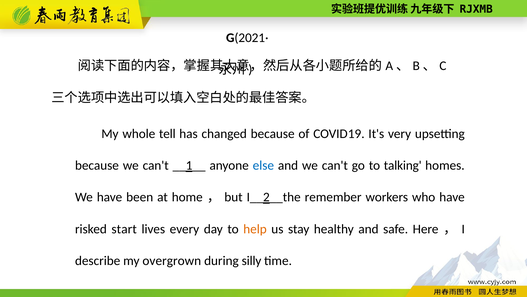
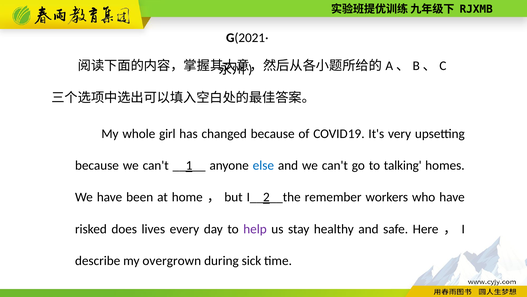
tell: tell -> girl
start: start -> does
help colour: orange -> purple
silly: silly -> sick
